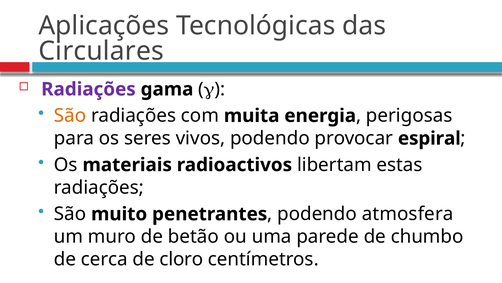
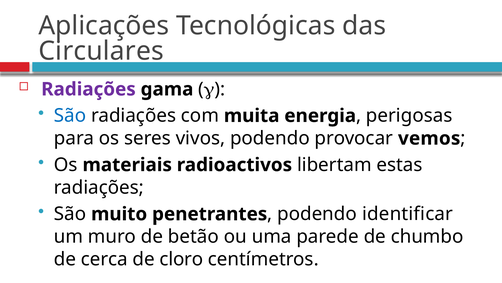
São at (70, 116) colour: orange -> blue
espiral: espiral -> vemos
atmosfera: atmosfera -> identificar
